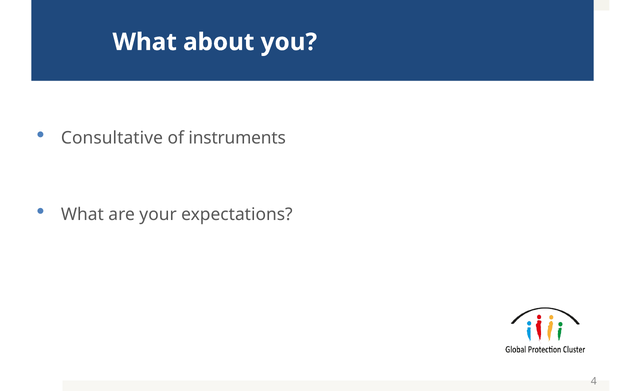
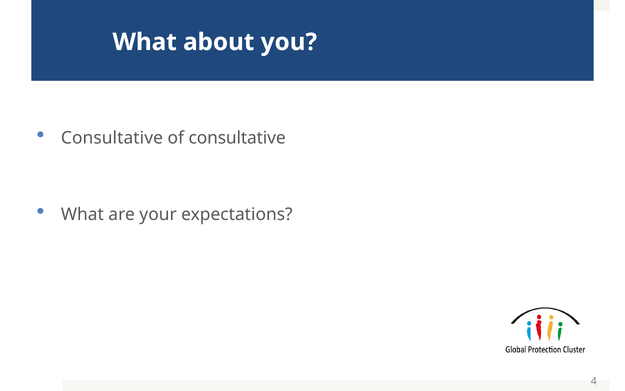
of instruments: instruments -> consultative
